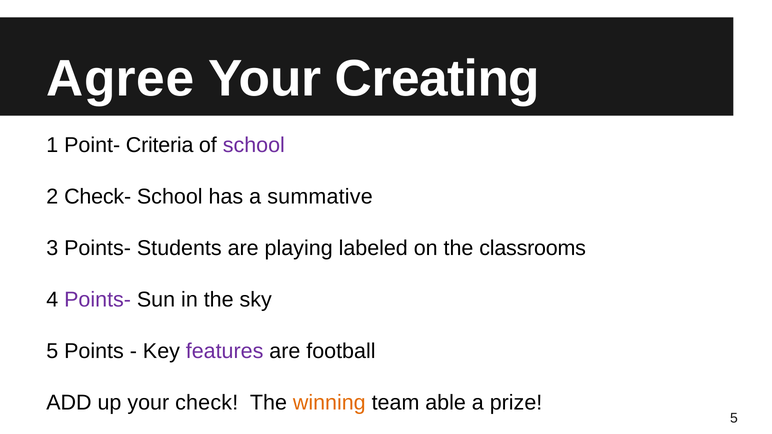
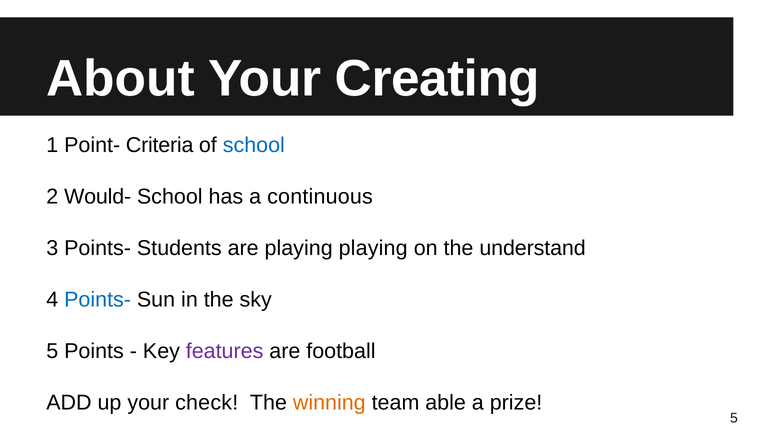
Agree: Agree -> About
school at (254, 145) colour: purple -> blue
Check-: Check- -> Would-
summative: summative -> continuous
playing labeled: labeled -> playing
classrooms: classrooms -> understand
Points- at (98, 300) colour: purple -> blue
